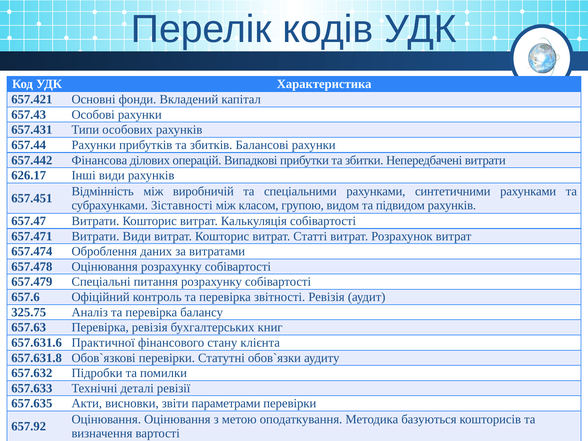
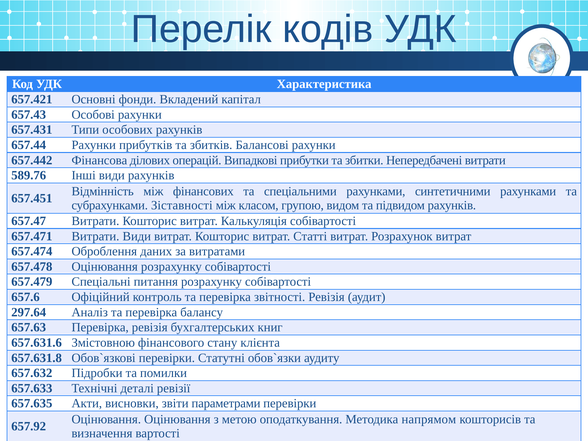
626.17: 626.17 -> 589.76
виробничій: виробничій -> фінансових
325.75: 325.75 -> 297.64
Практичної: Практичної -> Змістовною
базуються: базуються -> напрямом
